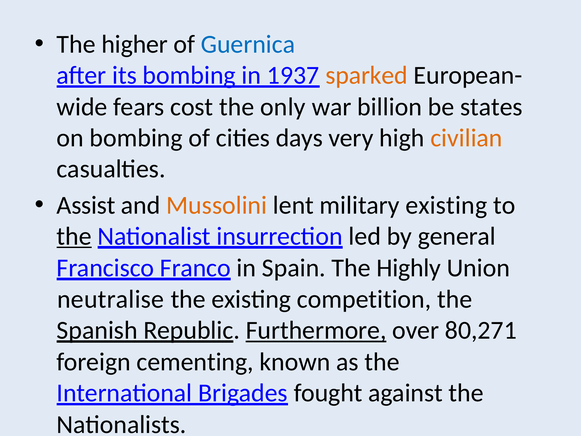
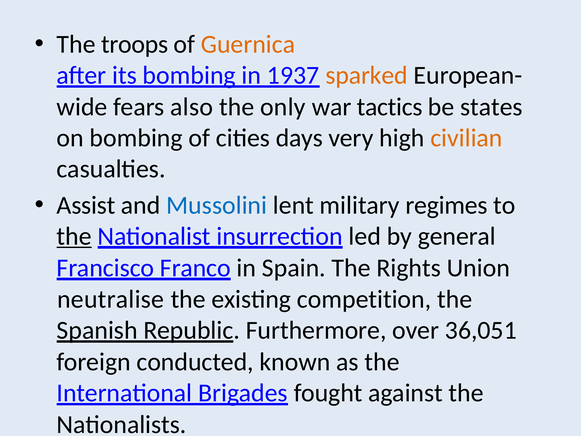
higher: higher -> troops
Guernica colour: blue -> orange
cost: cost -> also
billion: billion -> tactics
Mussolini colour: orange -> blue
military existing: existing -> regimes
Highly: Highly -> Rights
Furthermore underline: present -> none
80,271: 80,271 -> 36,051
cementing: cementing -> conducted
